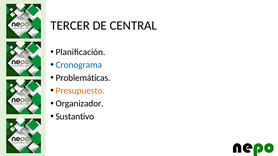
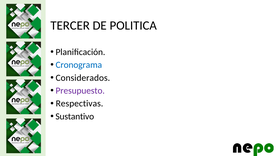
CENTRAL: CENTRAL -> POLITICA
Problemáticas: Problemáticas -> Considerados
Presupuesto colour: orange -> purple
Organizador: Organizador -> Respectivas
